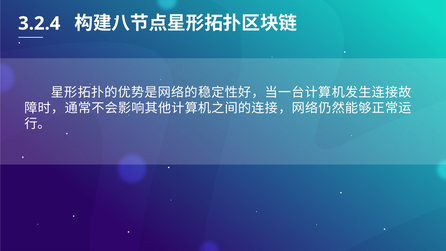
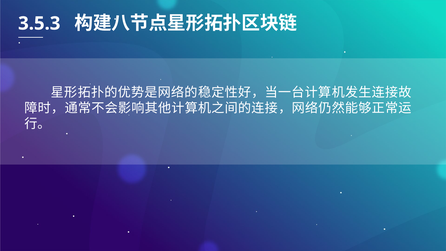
3.2.4: 3.2.4 -> 3.5.3
